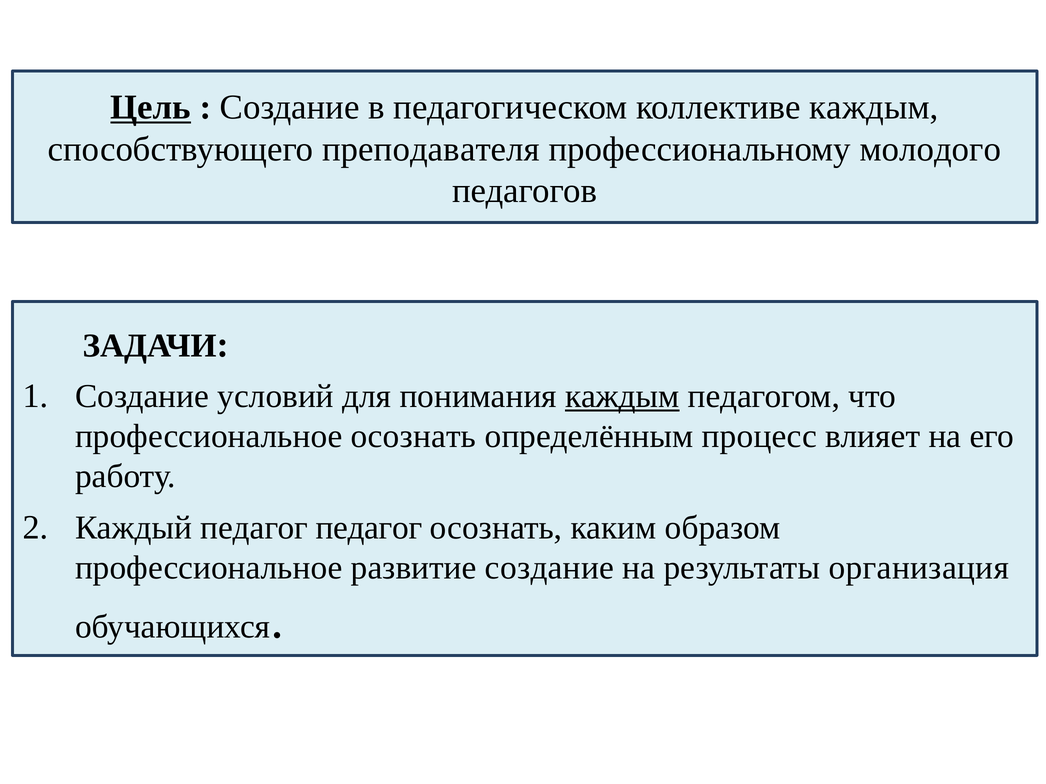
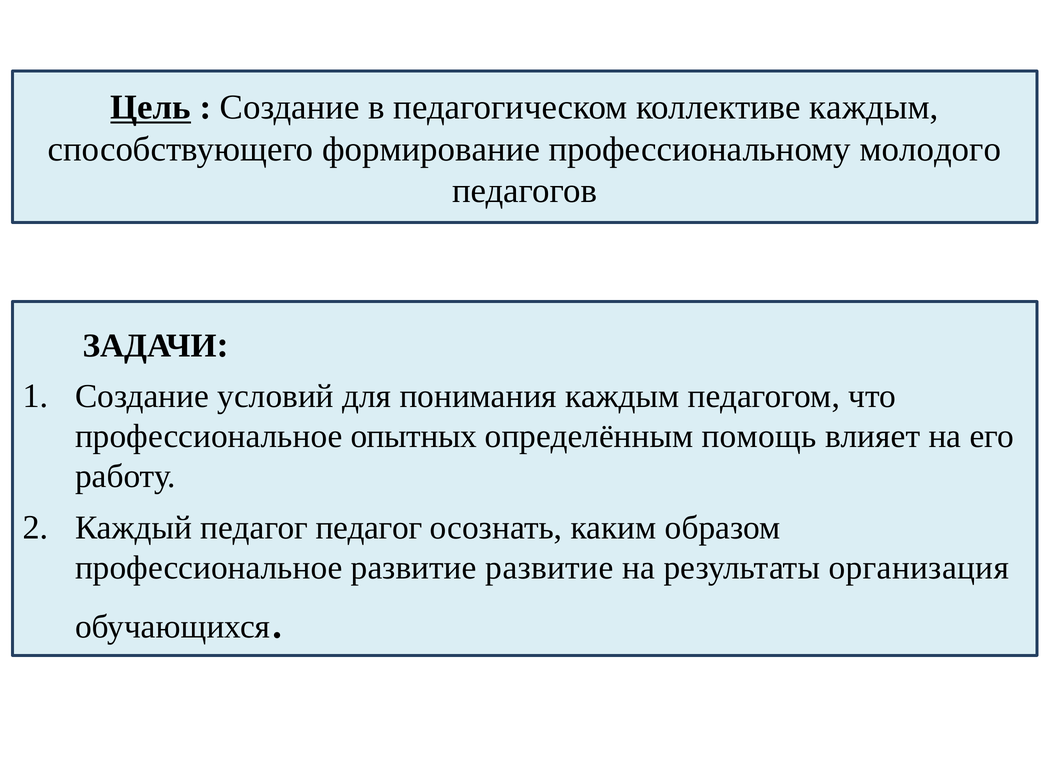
преподавателя: преподавателя -> формирование
каждым at (622, 396) underline: present -> none
профессиональное осознать: осознать -> опытных
процесс: процесс -> помощь
развитие создание: создание -> развитие
